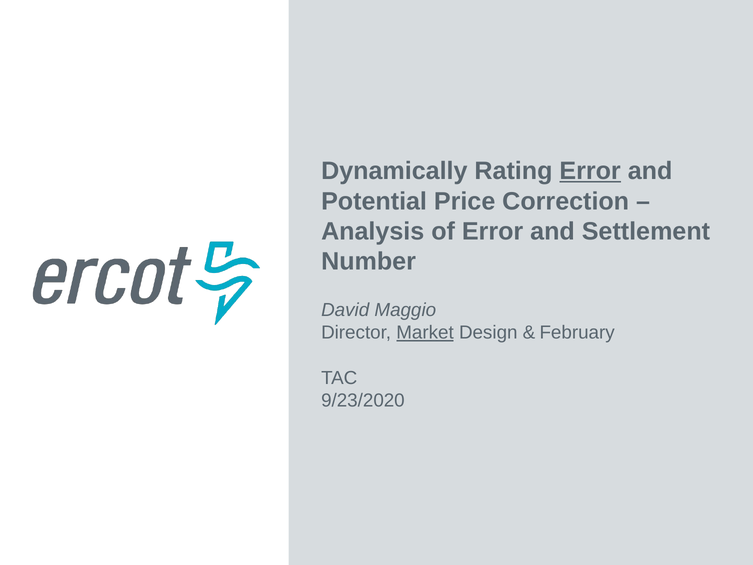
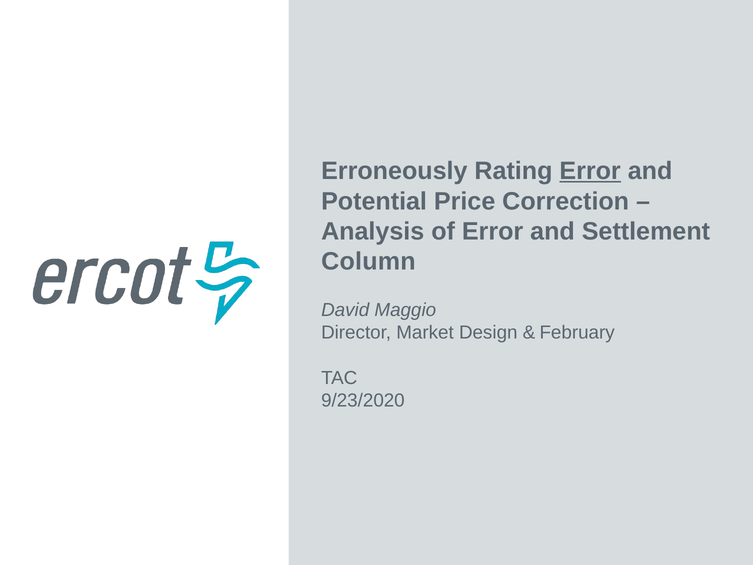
Dynamically: Dynamically -> Erroneously
Number: Number -> Column
Market underline: present -> none
